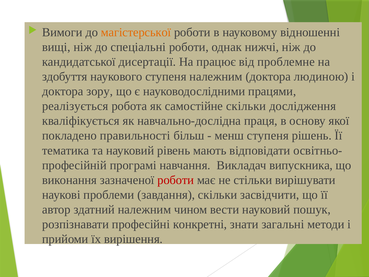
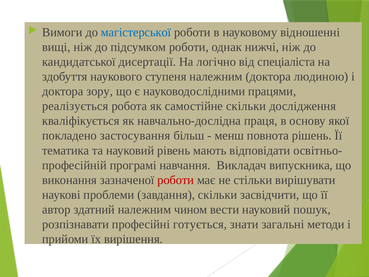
магістерської colour: orange -> blue
спеціальні: спеціальні -> підсумком
працює: працює -> логічно
проблемне: проблемне -> спеціаліста
правильності: правильності -> застосування
менш ступеня: ступеня -> повнота
конкретні: конкретні -> готується
